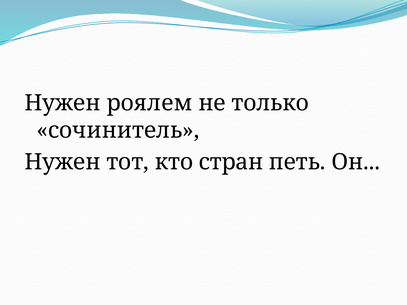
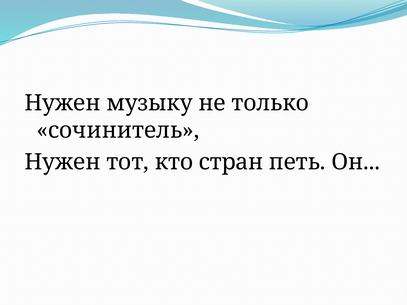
роялем: роялем -> музыку
